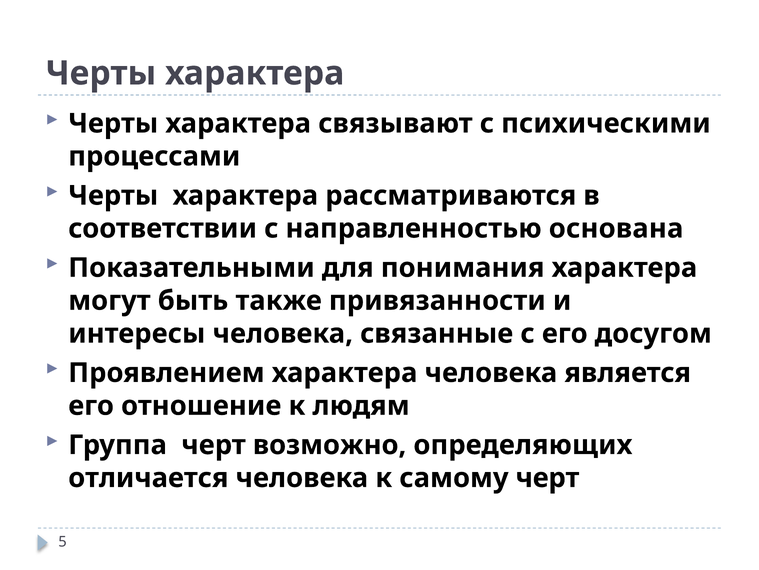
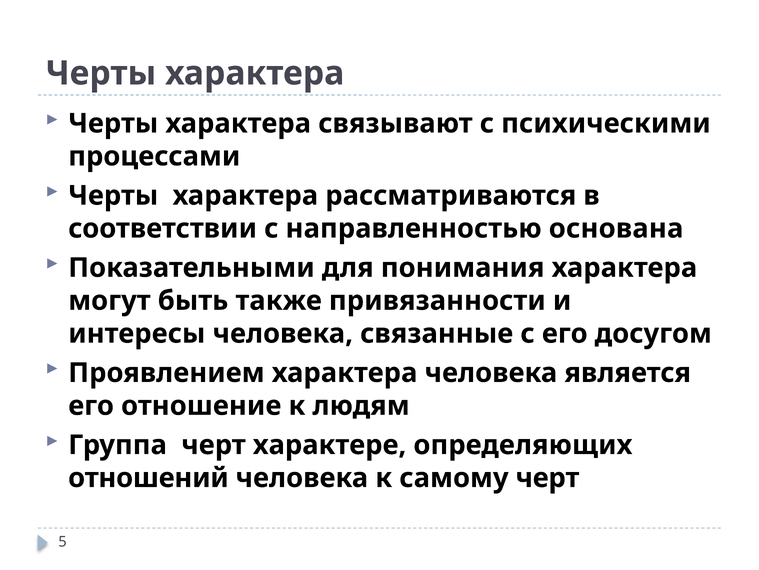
возможно: возможно -> характере
отличается: отличается -> отношений
